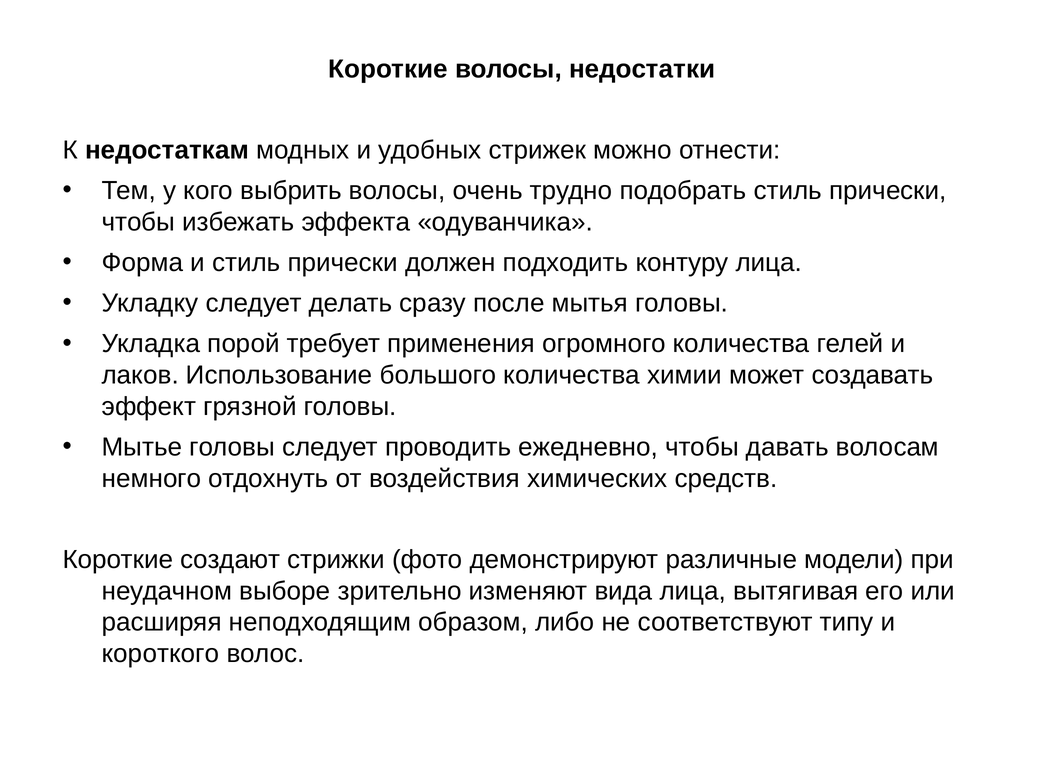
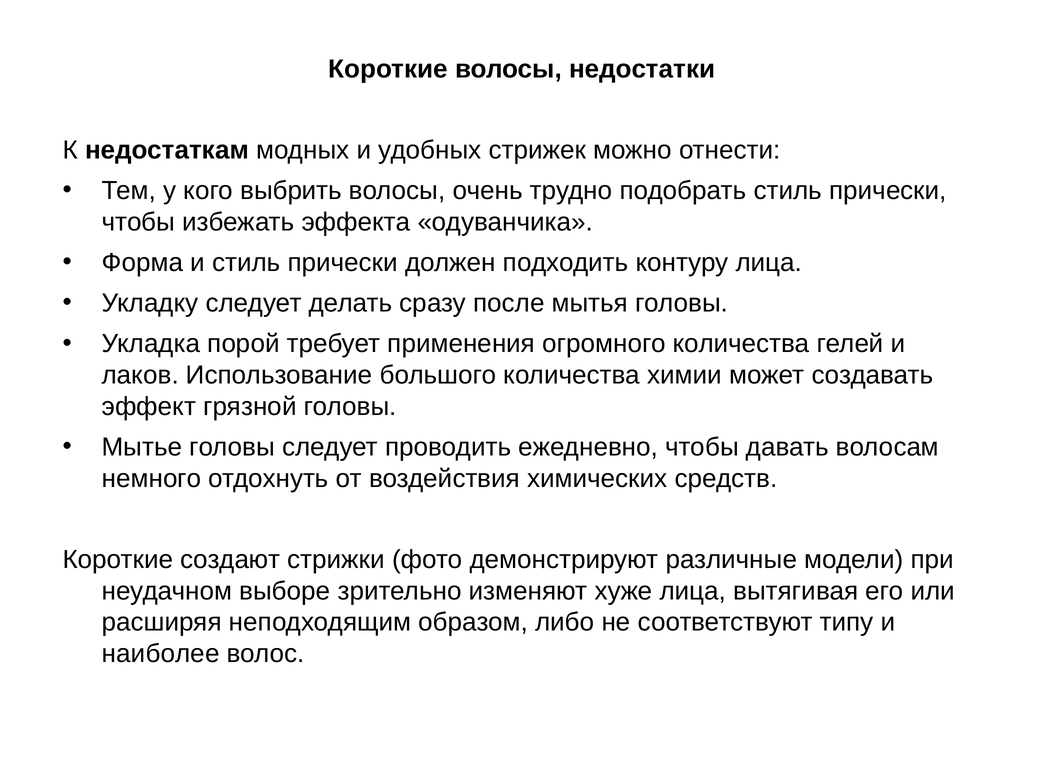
вида: вида -> хуже
короткого: короткого -> наиболее
